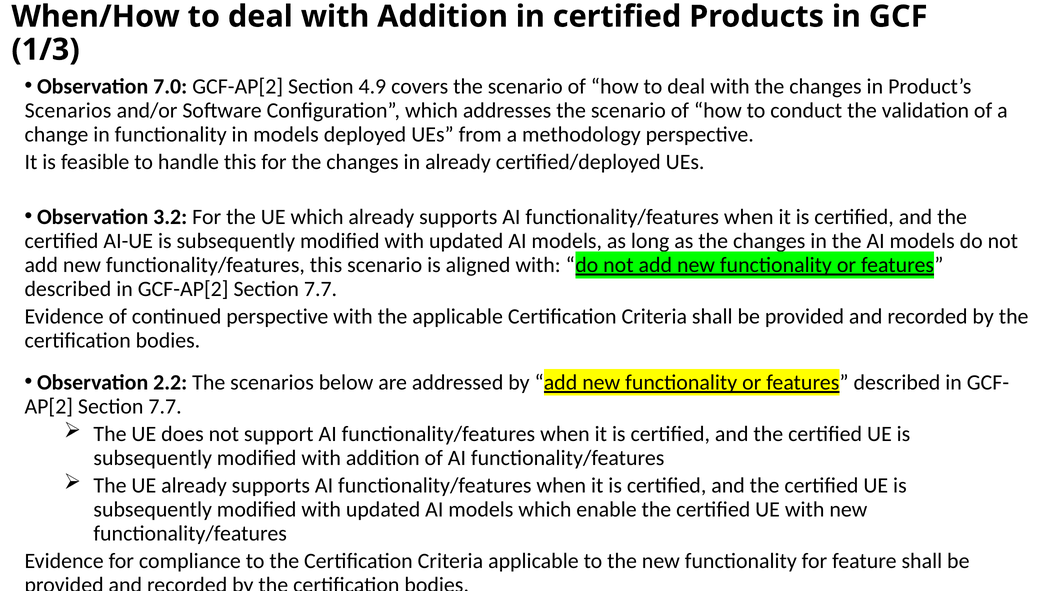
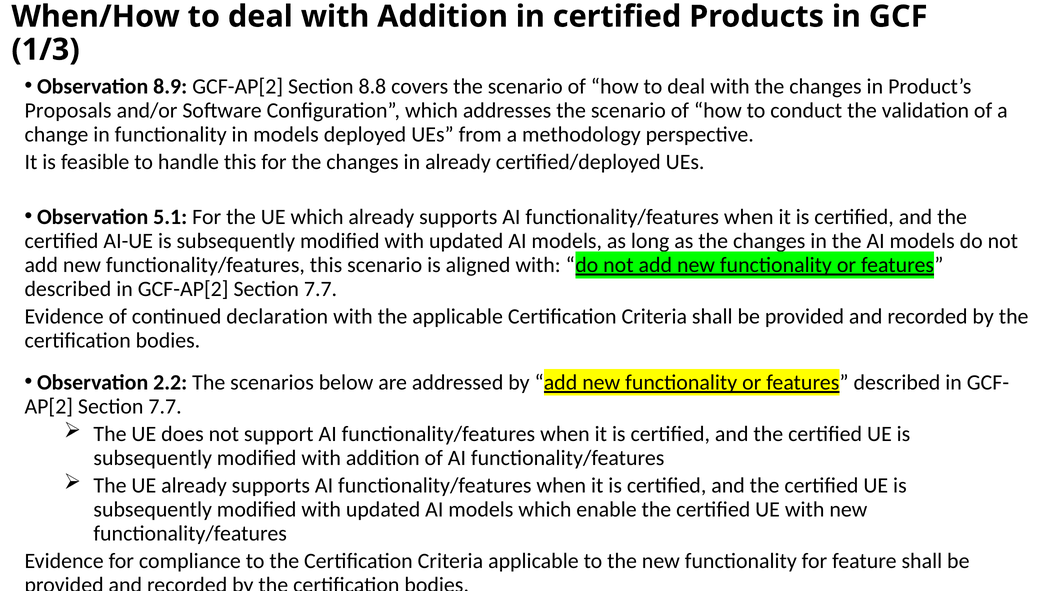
7.0: 7.0 -> 8.9
4.9: 4.9 -> 8.8
Scenarios at (68, 110): Scenarios -> Proposals
3.2: 3.2 -> 5.1
continued perspective: perspective -> declaration
